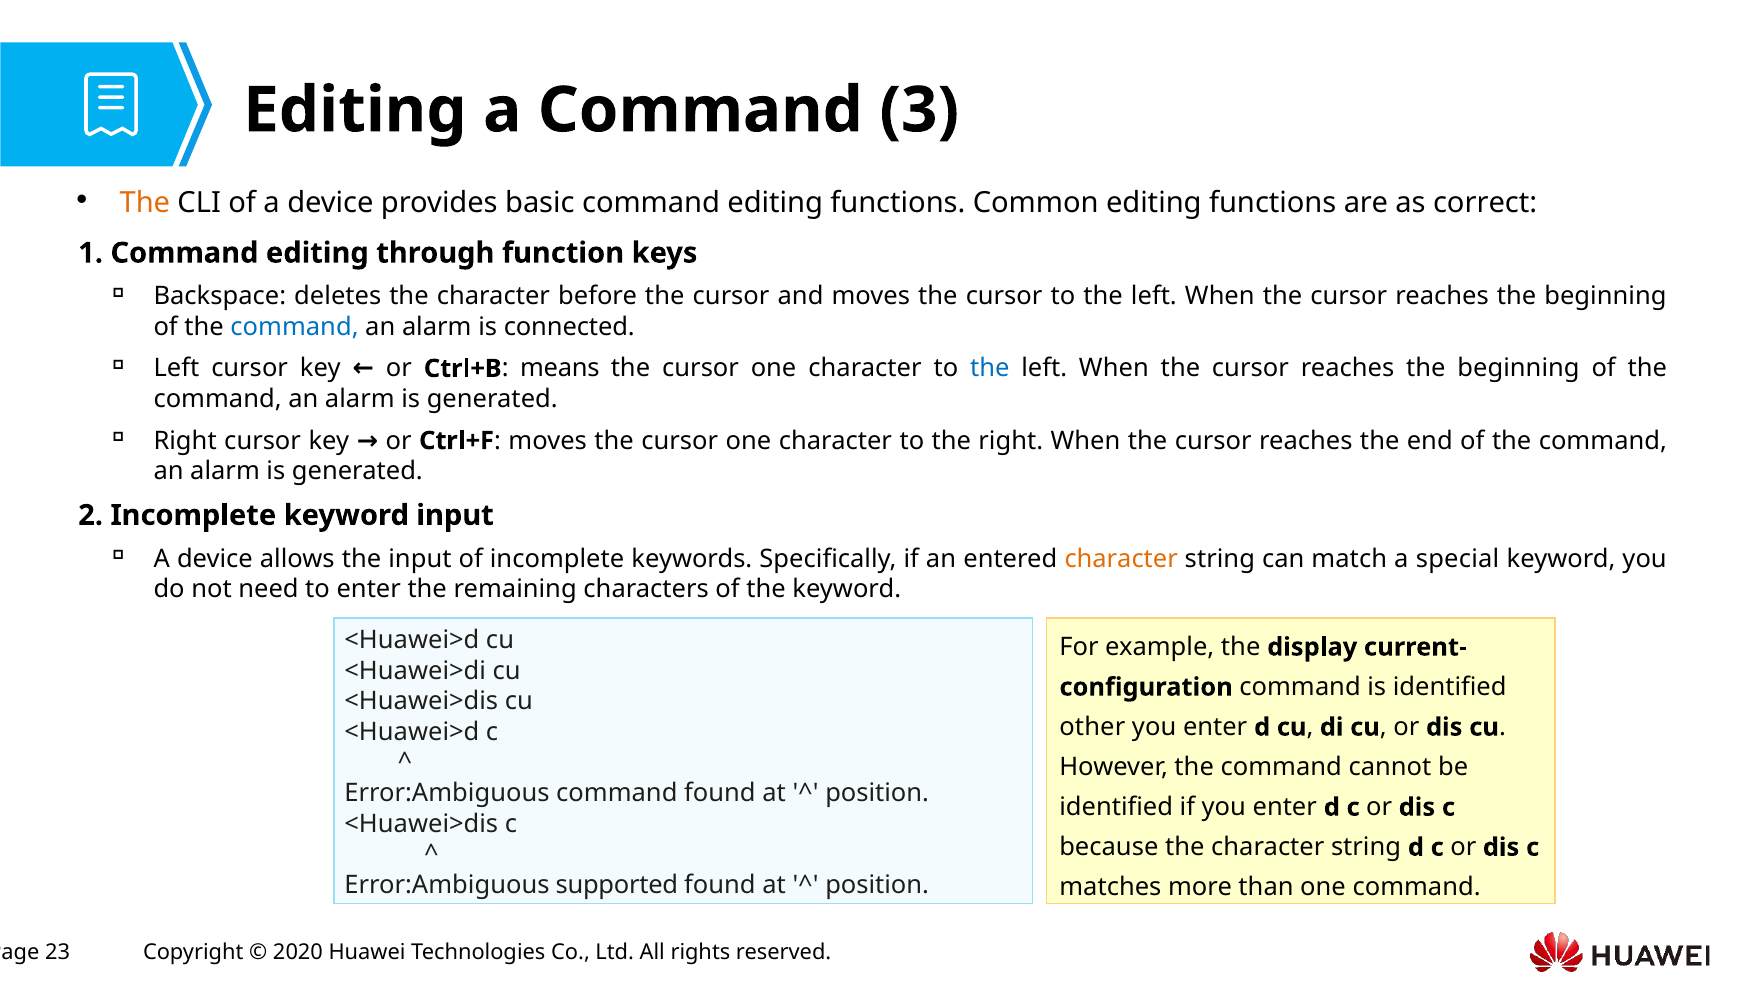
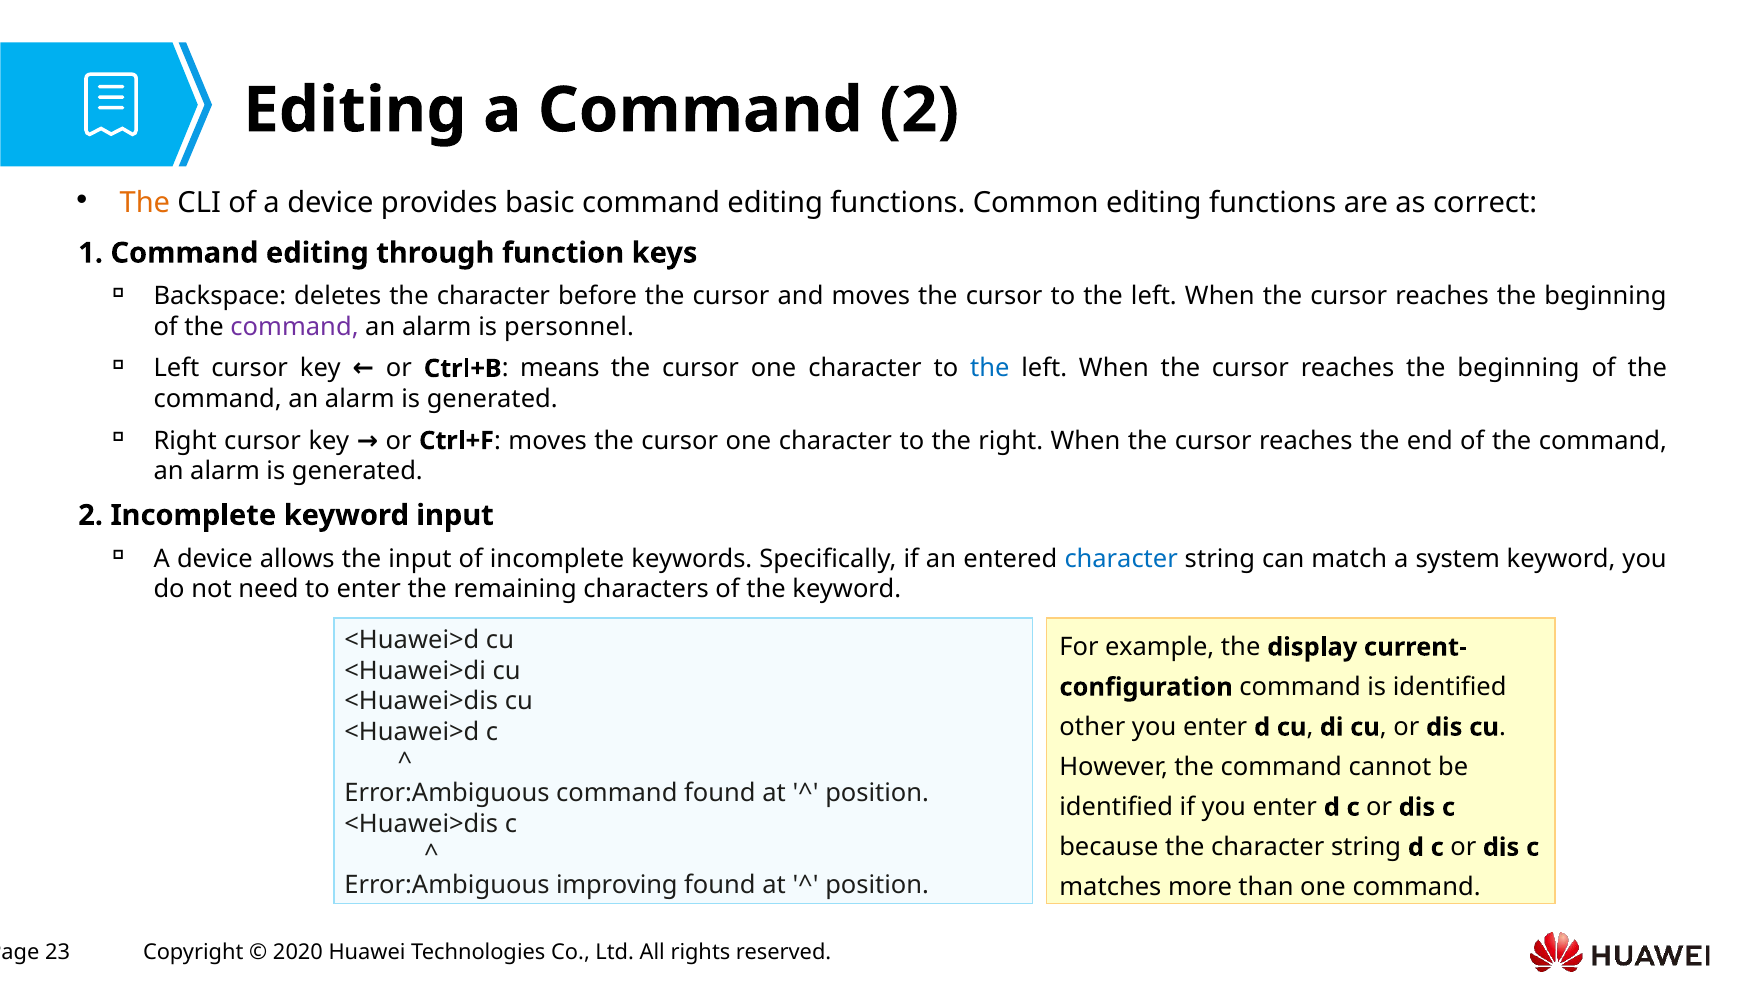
Command 3: 3 -> 2
command at (294, 327) colour: blue -> purple
connected: connected -> personnel
character at (1121, 559) colour: orange -> blue
special: special -> system
supported: supported -> improving
